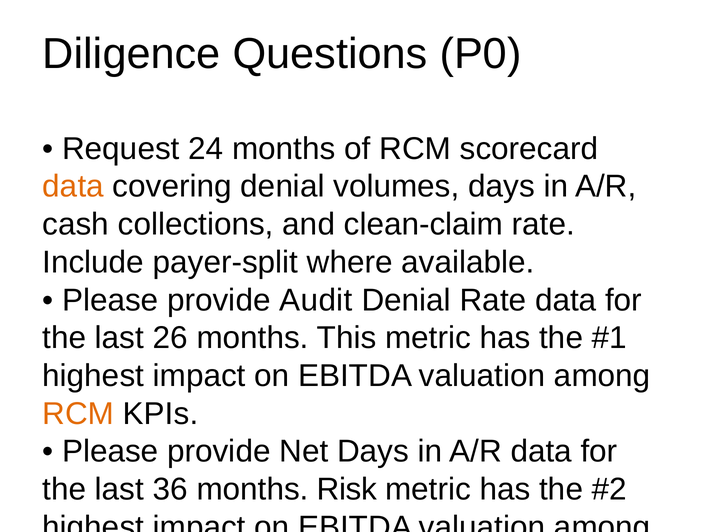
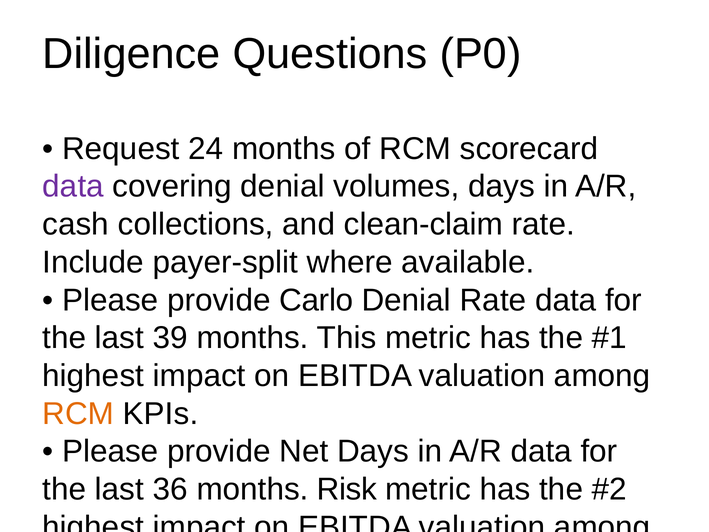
data at (73, 187) colour: orange -> purple
Audit: Audit -> Carlo
26: 26 -> 39
